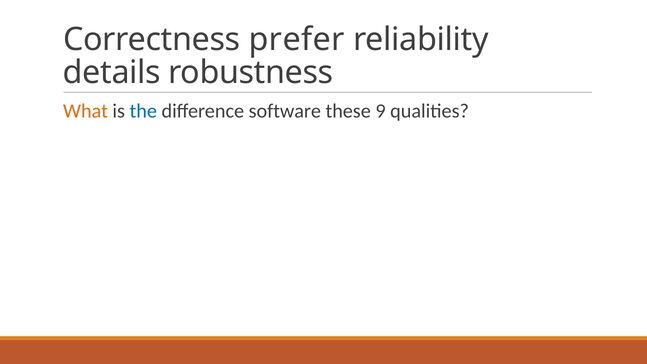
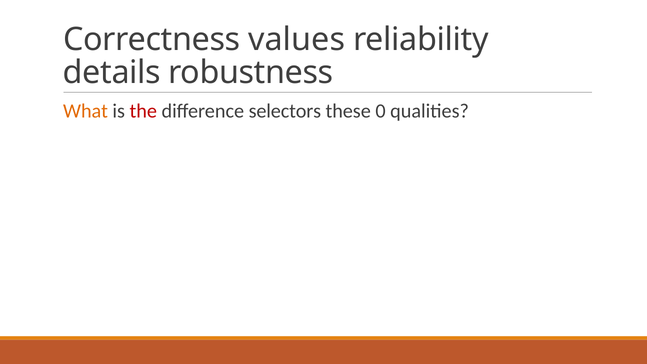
prefer: prefer -> values
the colour: blue -> red
software: software -> selectors
9: 9 -> 0
